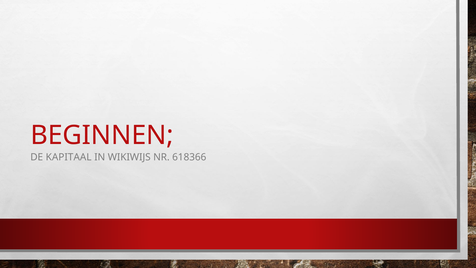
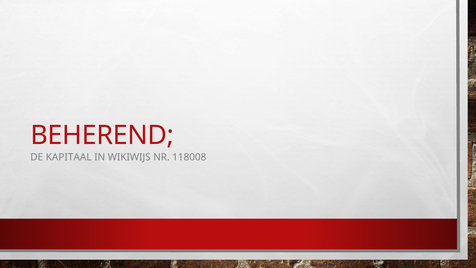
BEGINNEN: BEGINNEN -> BEHEREND
618366: 618366 -> 118008
